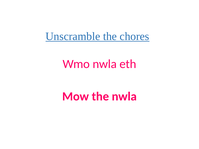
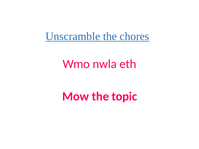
the nwla: nwla -> topic
